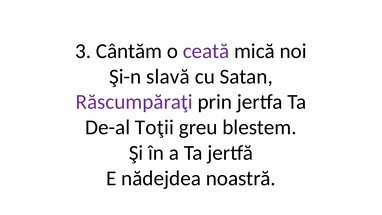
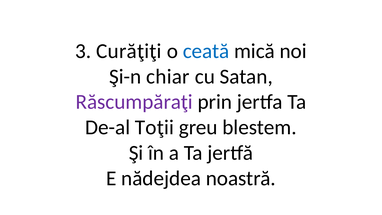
Cântăm: Cântăm -> Curăţiţi
ceată colour: purple -> blue
slavă: slavă -> chiar
